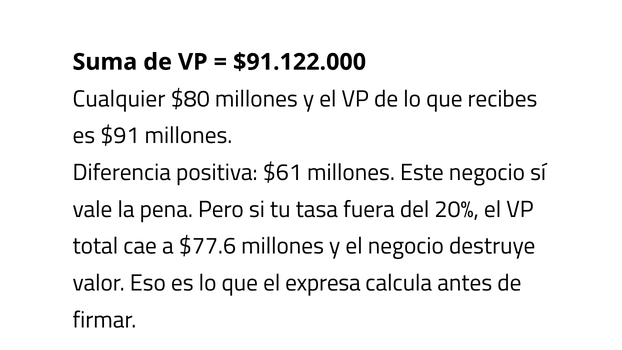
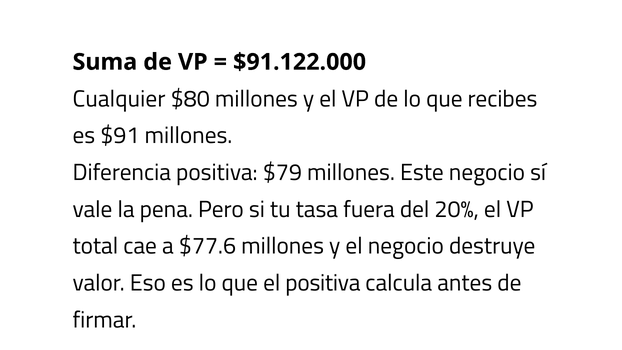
$61: $61 -> $79
el expresa: expresa -> positiva
